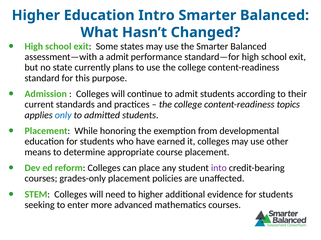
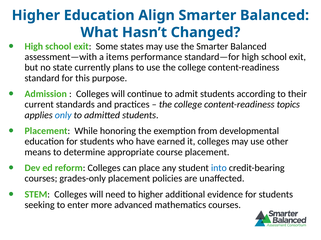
Intro: Intro -> Align
a admit: admit -> items
into colour: purple -> blue
